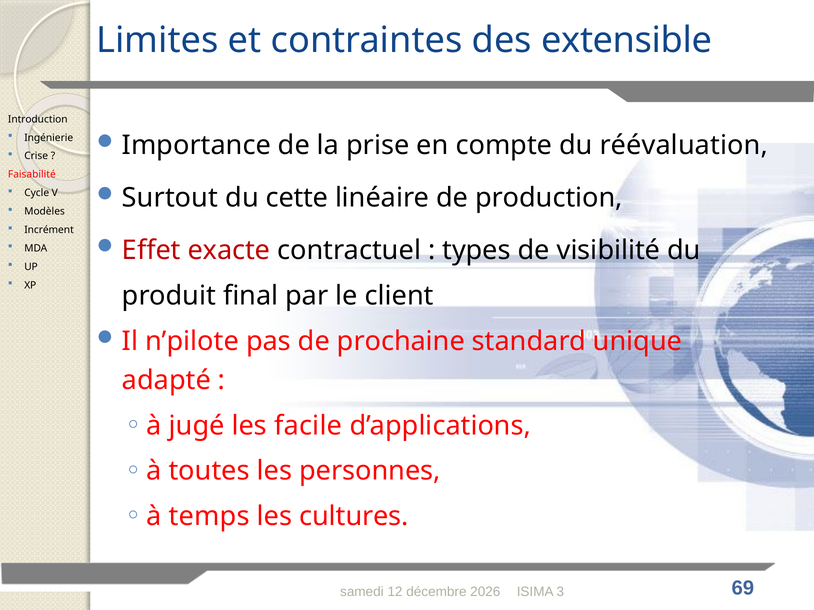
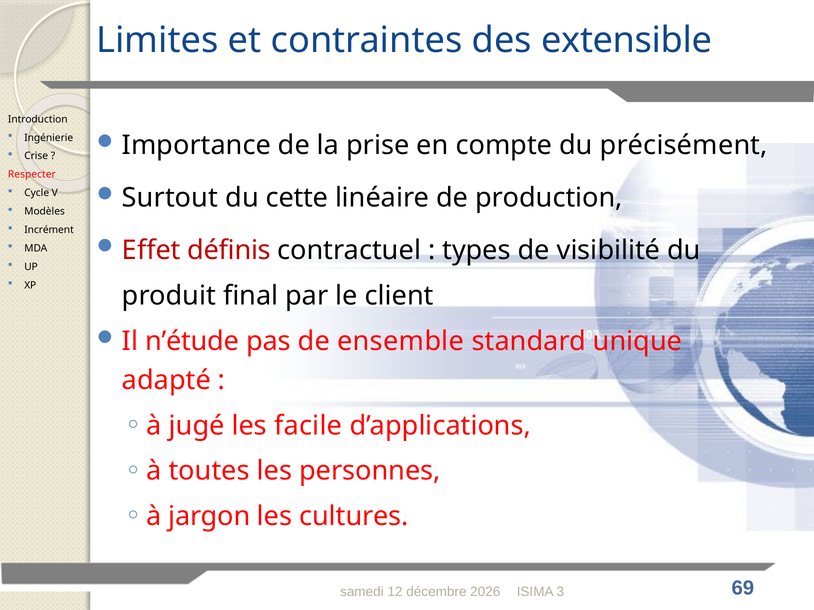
réévaluation: réévaluation -> précisément
Faisabilité: Faisabilité -> Respecter
exacte: exacte -> définis
n’pilote: n’pilote -> n’étude
prochaine: prochaine -> ensemble
temps: temps -> jargon
